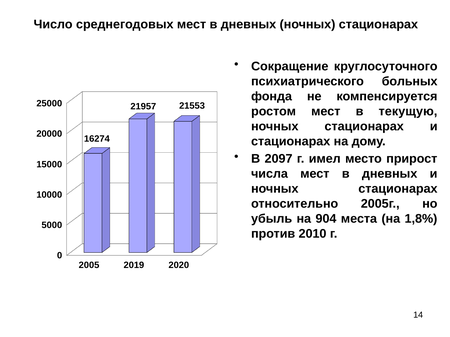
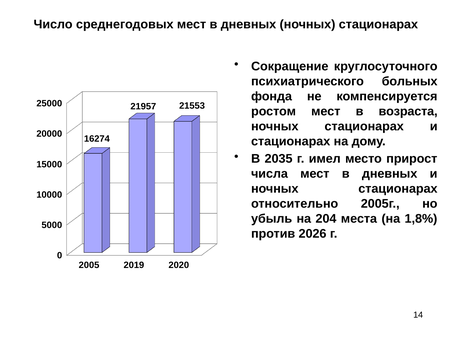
текущую: текущую -> возраста
2097: 2097 -> 2035
904: 904 -> 204
2010: 2010 -> 2026
